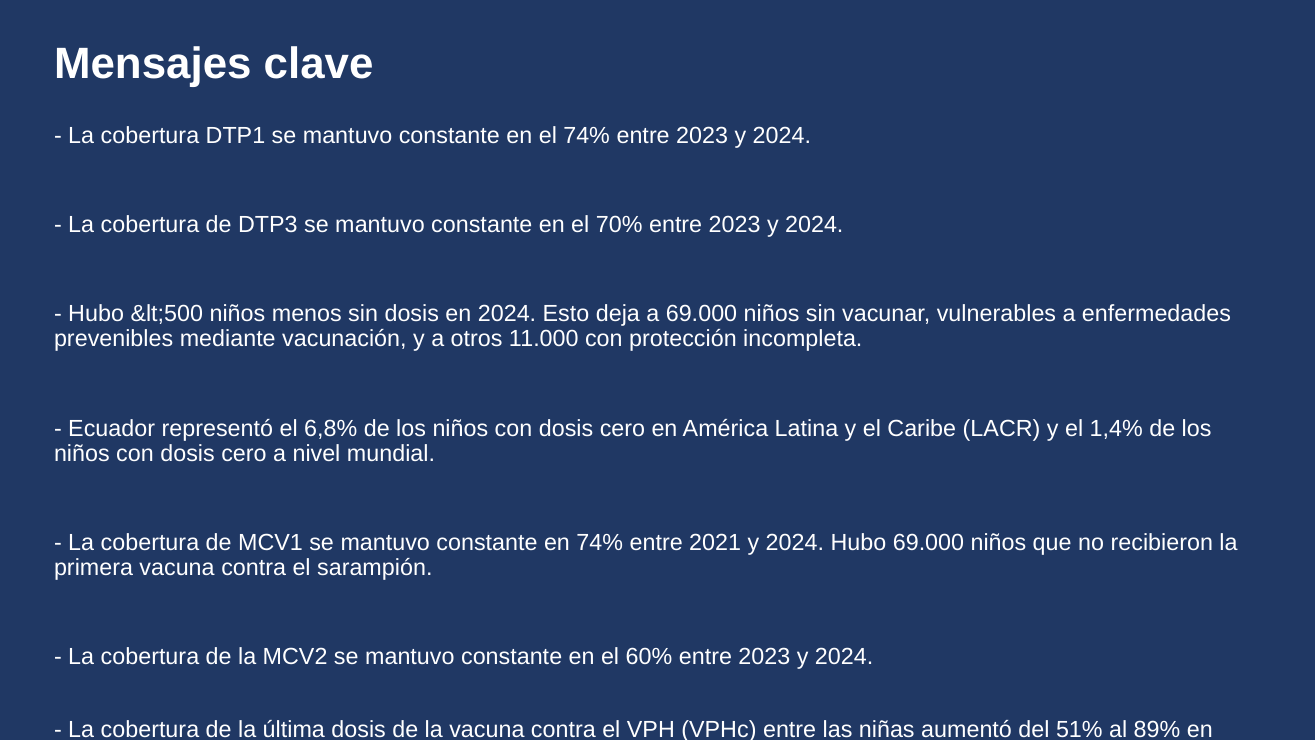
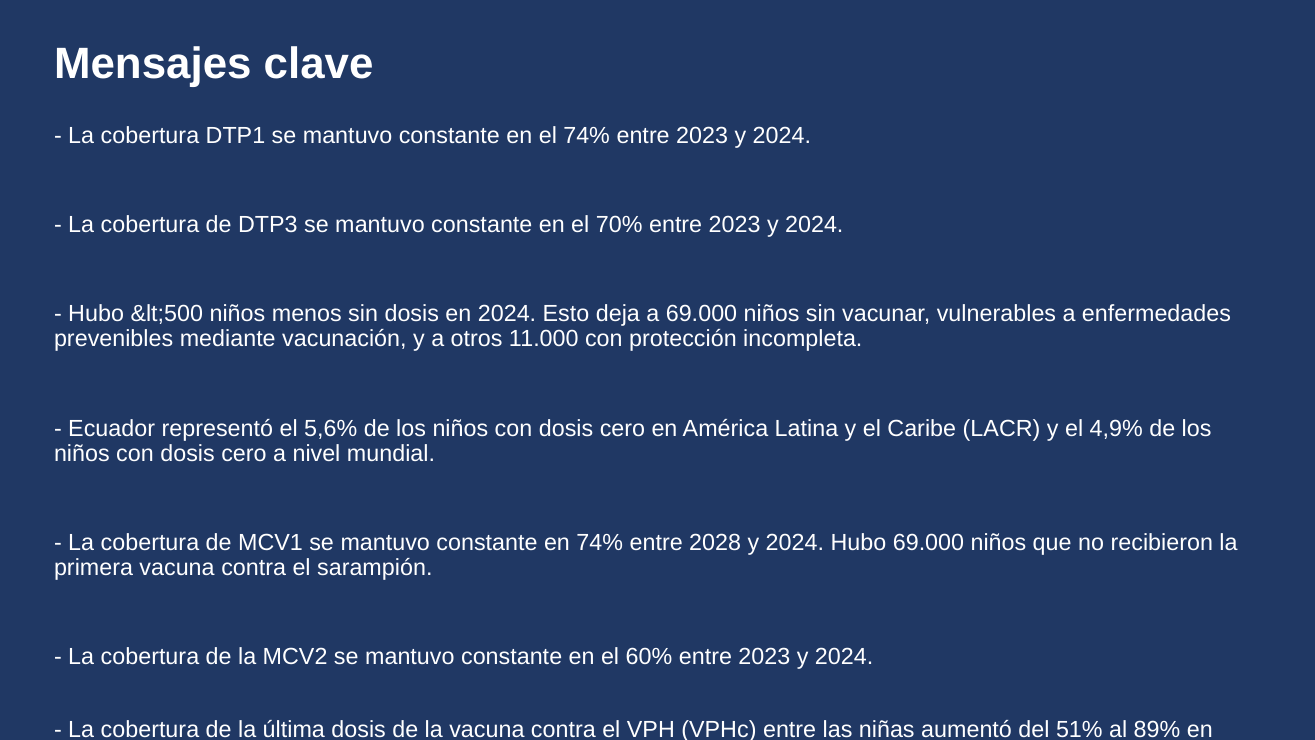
6,8%: 6,8% -> 5,6%
1,4%: 1,4% -> 4,9%
2021: 2021 -> 2028
